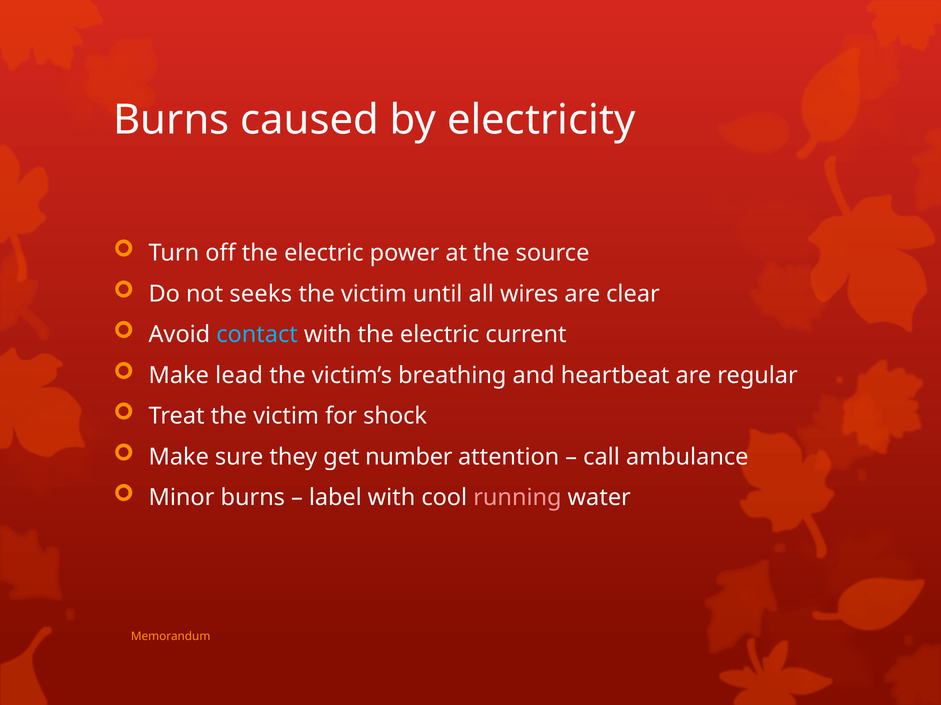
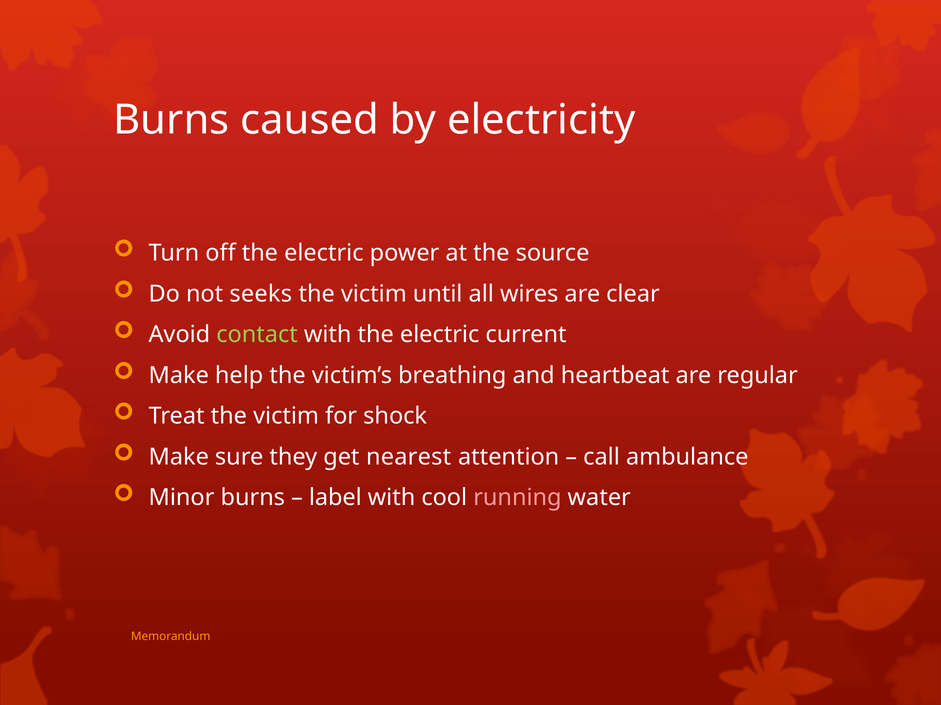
contact colour: light blue -> light green
lead: lead -> help
number: number -> nearest
